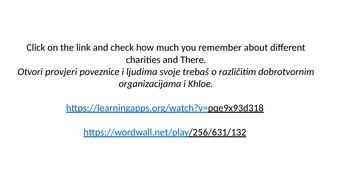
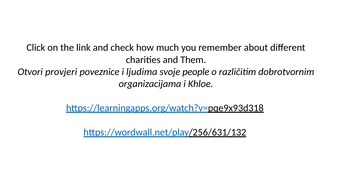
There: There -> Them
trebaš: trebaš -> people
